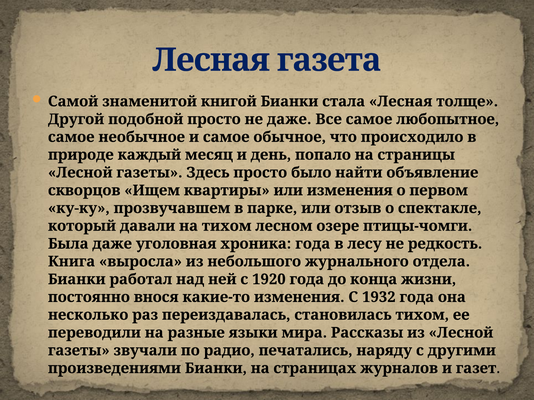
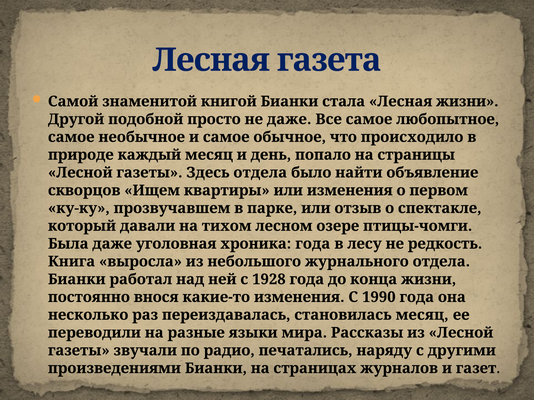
Лесная толще: толще -> жизни
Здесь просто: просто -> отдела
1920: 1920 -> 1928
1932: 1932 -> 1990
становилась тихом: тихом -> месяц
